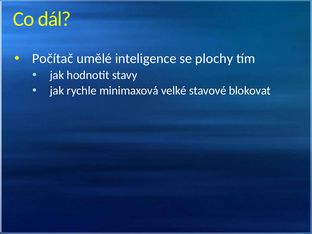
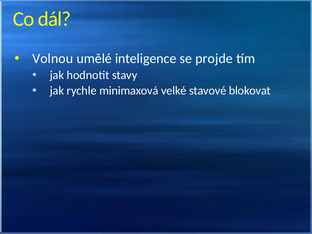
Počítač: Počítač -> Volnou
plochy: plochy -> projde
